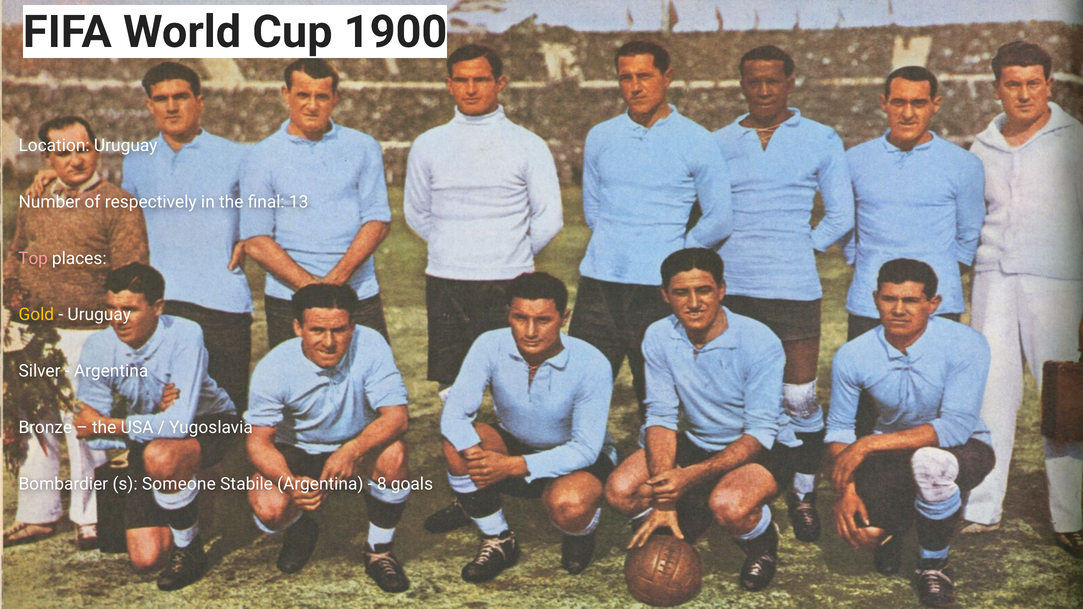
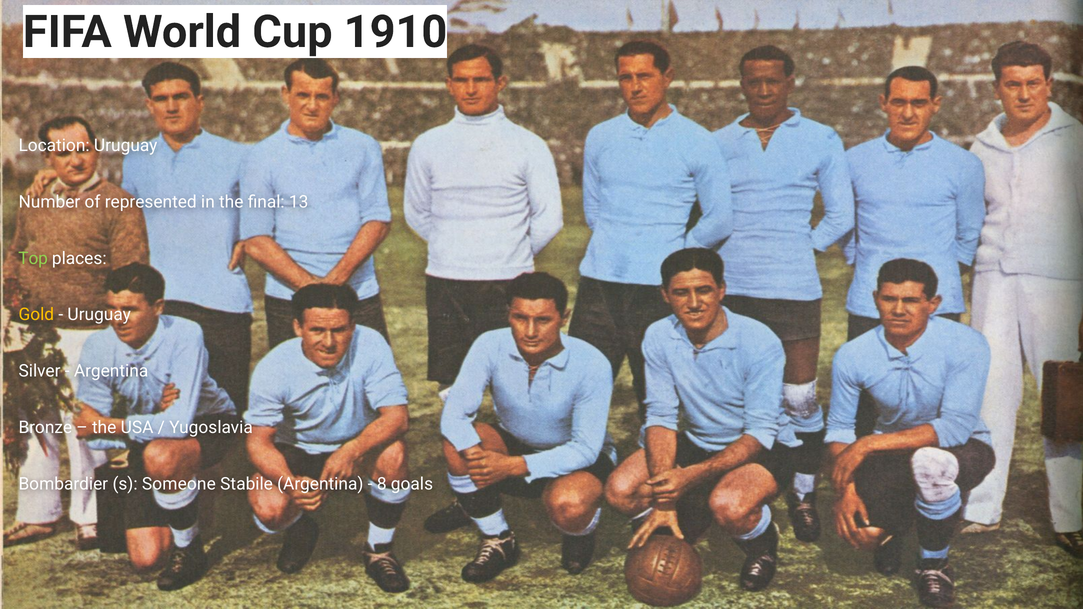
1900: 1900 -> 1910
respectively: respectively -> represented
Top colour: pink -> light green
